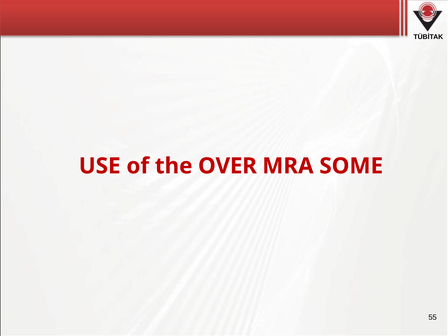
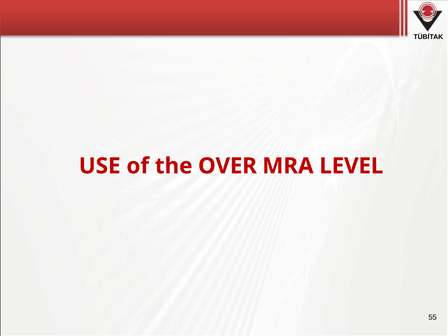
SOME: SOME -> LEVEL
